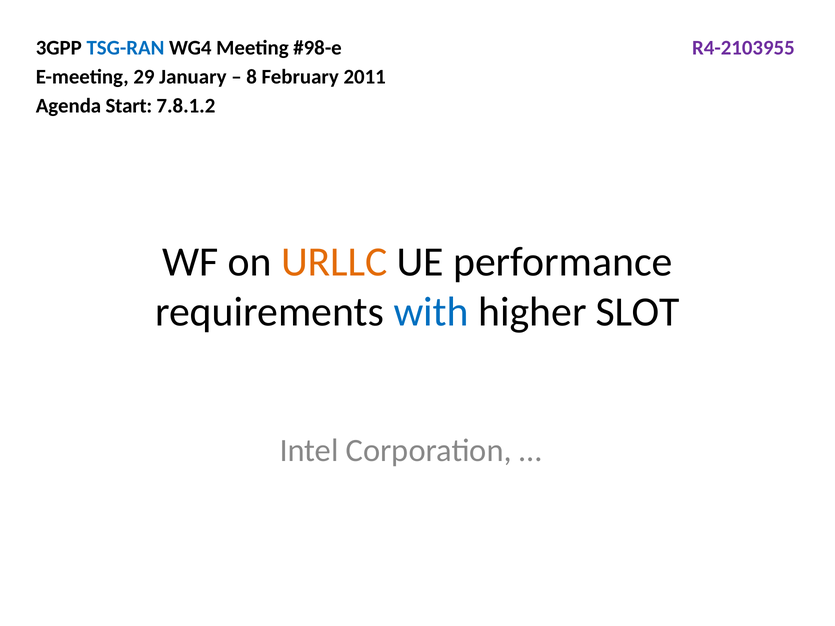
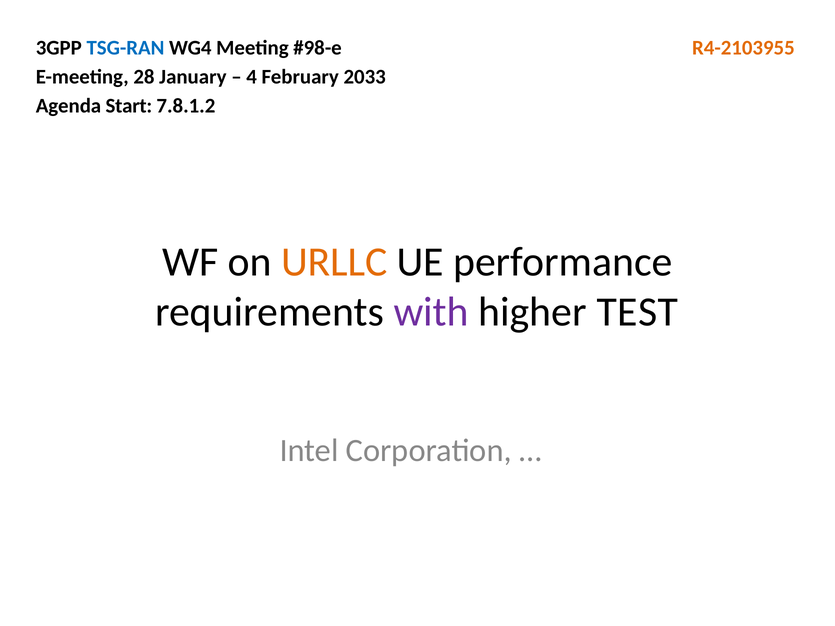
R4-2103955 colour: purple -> orange
29: 29 -> 28
8: 8 -> 4
2011: 2011 -> 2033
with colour: blue -> purple
SLOT: SLOT -> TEST
